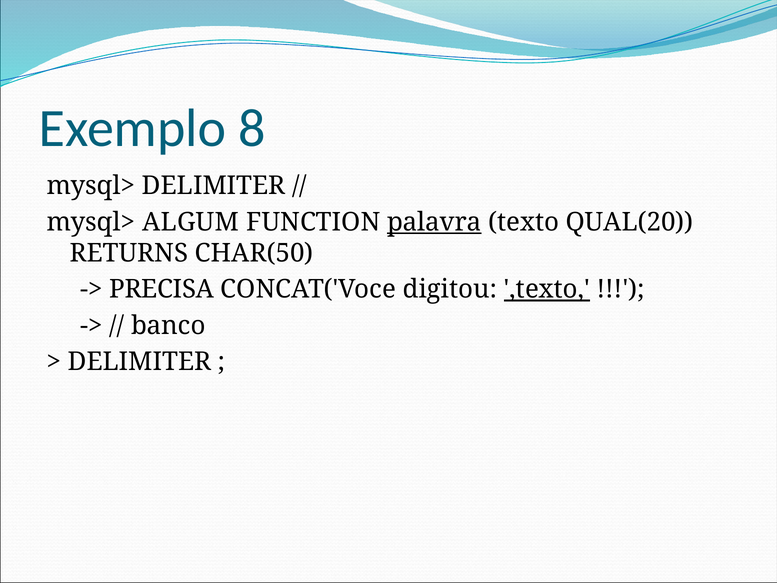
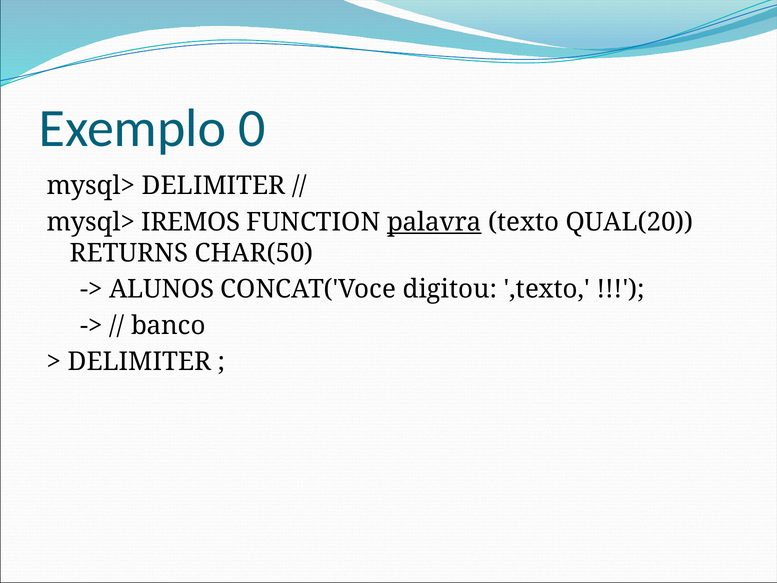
8: 8 -> 0
ALGUM: ALGUM -> IREMOS
PRECISA: PRECISA -> ALUNOS
,texto underline: present -> none
